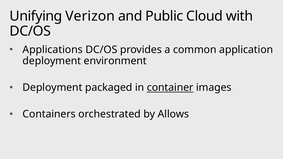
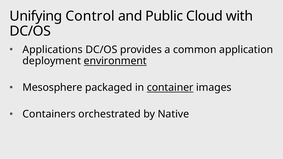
Verizon: Verizon -> Control
environment underline: none -> present
Deployment at (52, 88): Deployment -> Mesosphere
Allows: Allows -> Native
